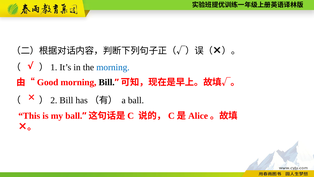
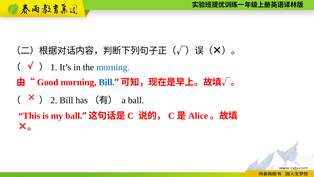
Bill at (107, 82) colour: black -> blue
